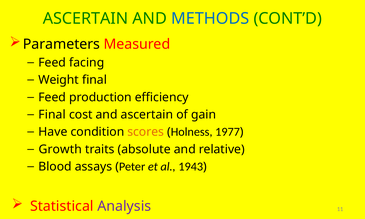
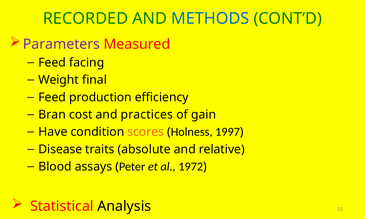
ASCERTAIN at (86, 18): ASCERTAIN -> RECORDED
Parameters colour: black -> purple
Final at (52, 115): Final -> Bran
and ascertain: ascertain -> practices
1977: 1977 -> 1997
Growth: Growth -> Disease
1943: 1943 -> 1972
Analysis colour: purple -> black
